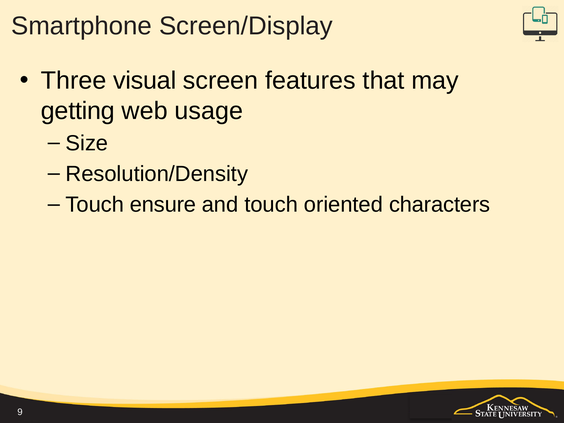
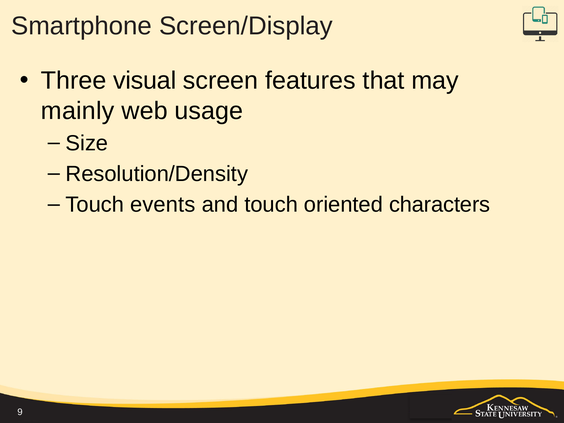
getting: getting -> mainly
ensure: ensure -> events
